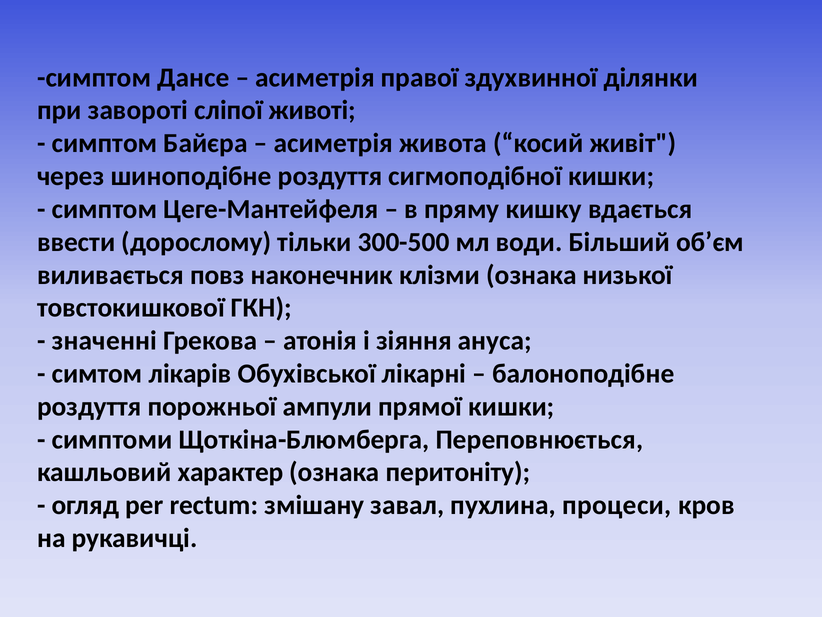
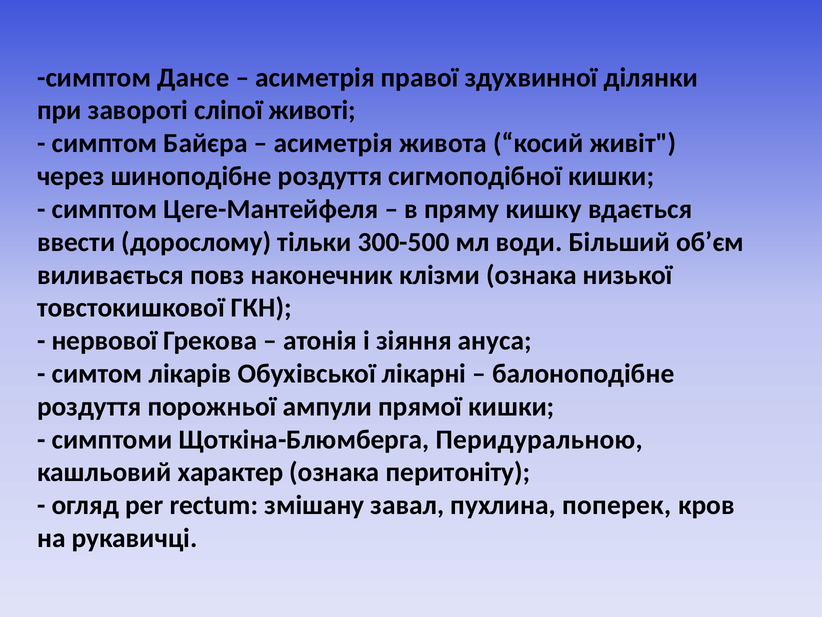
значенні: значенні -> нервової
Переповнюється: Переповнюється -> Перидуральною
процеси: процеси -> поперек
